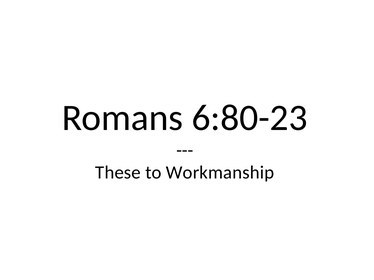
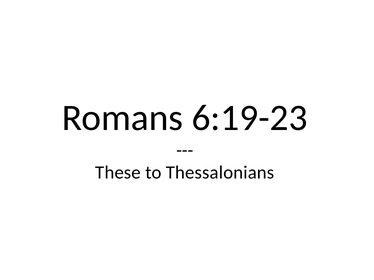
6:80-23: 6:80-23 -> 6:19-23
Workmanship: Workmanship -> Thessalonians
